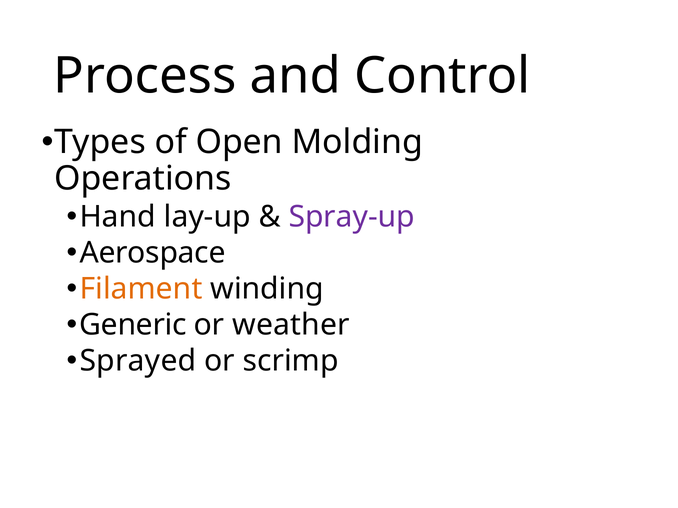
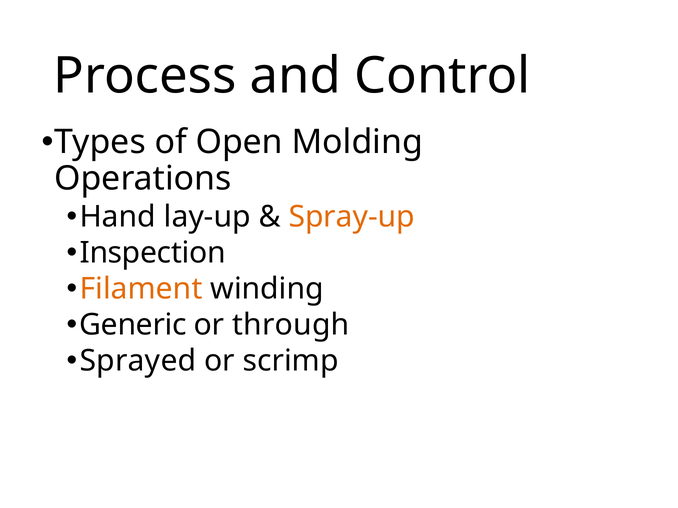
Spray-up colour: purple -> orange
Aerospace: Aerospace -> Inspection
weather: weather -> through
